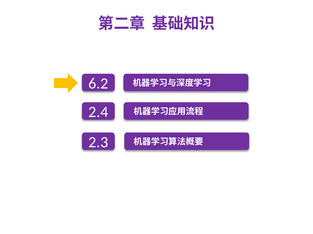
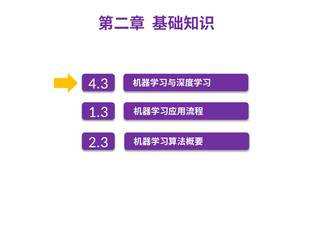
6.2: 6.2 -> 4.3
2.4: 2.4 -> 1.3
